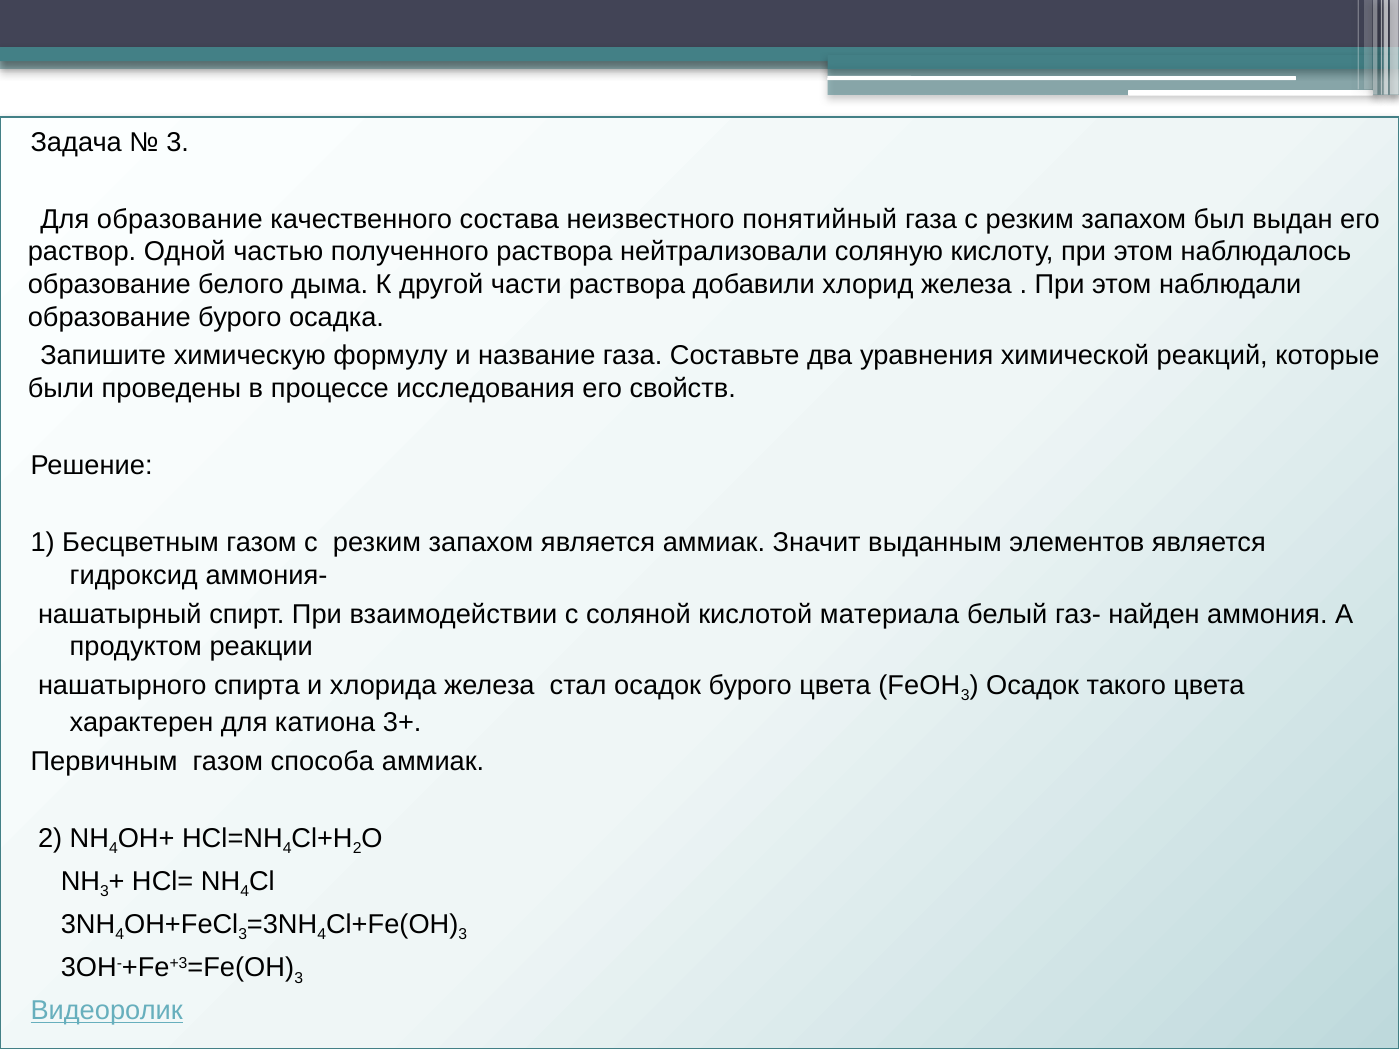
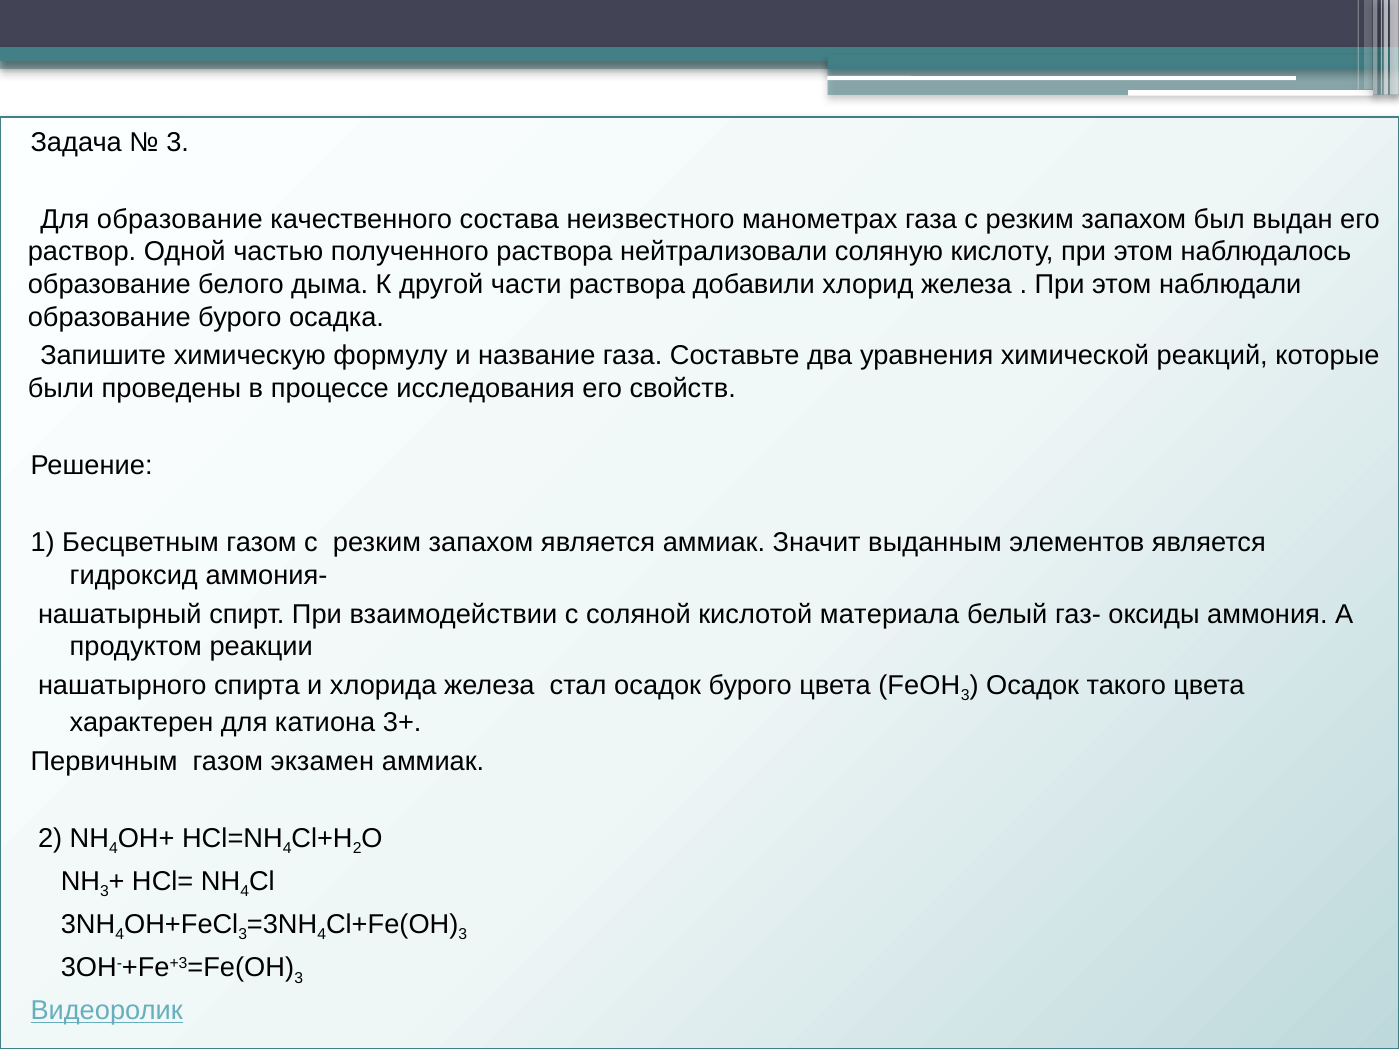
понятийный: понятийный -> манометрах
найден: найден -> оксиды
способа: способа -> экзамен
